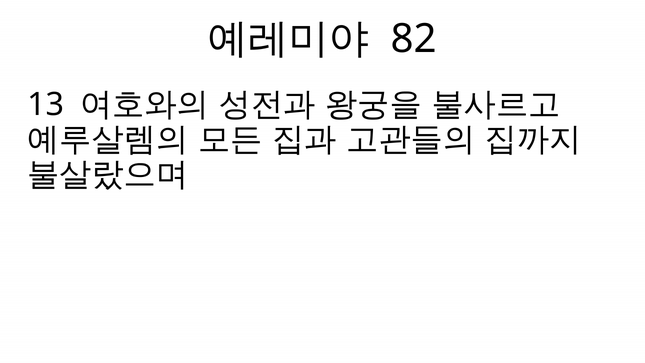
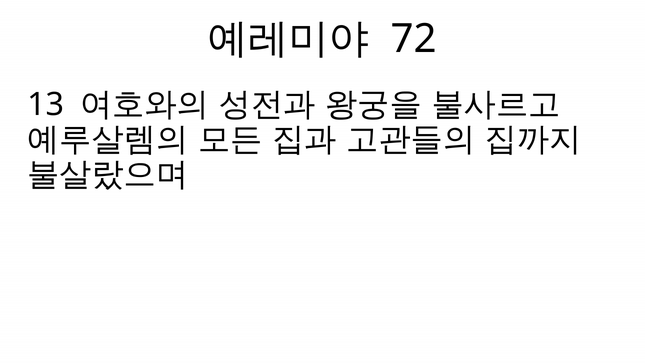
82: 82 -> 72
